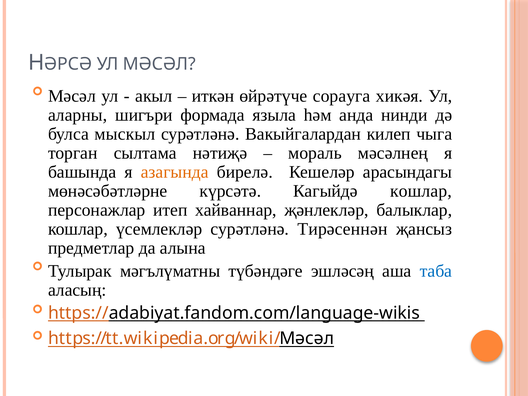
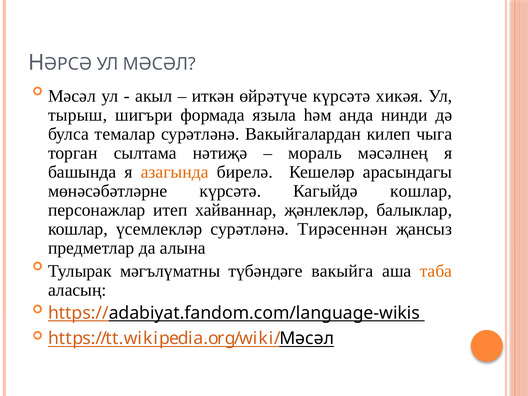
өйрәтүче сорауга: сорауга -> күрсәтә
аларны: аларны -> тырыш
мыскыл: мыскыл -> темалар
эшләсәң: эшләсәң -> вакыйга
таба colour: blue -> orange
